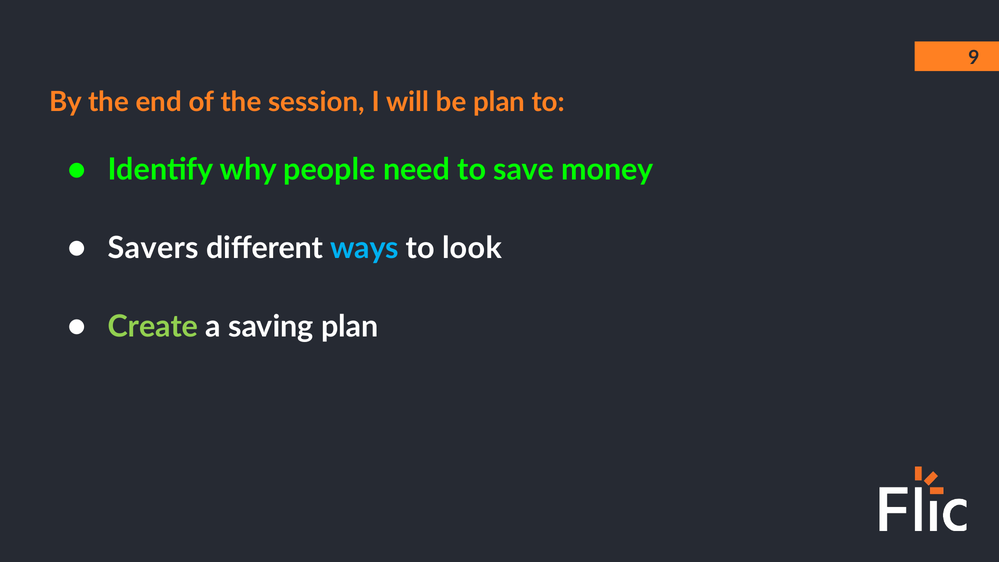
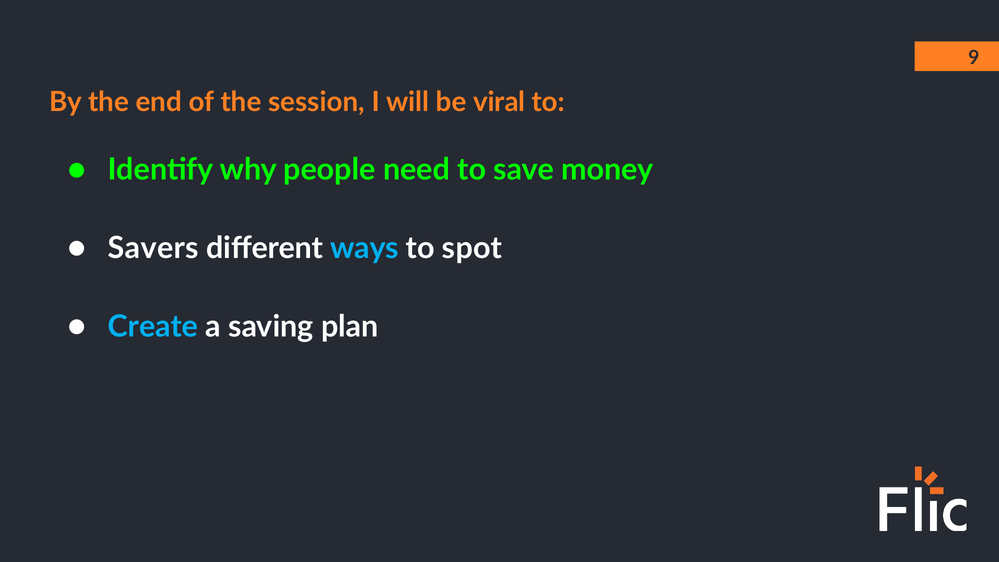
be plan: plan -> viral
look: look -> spot
Create colour: light green -> light blue
